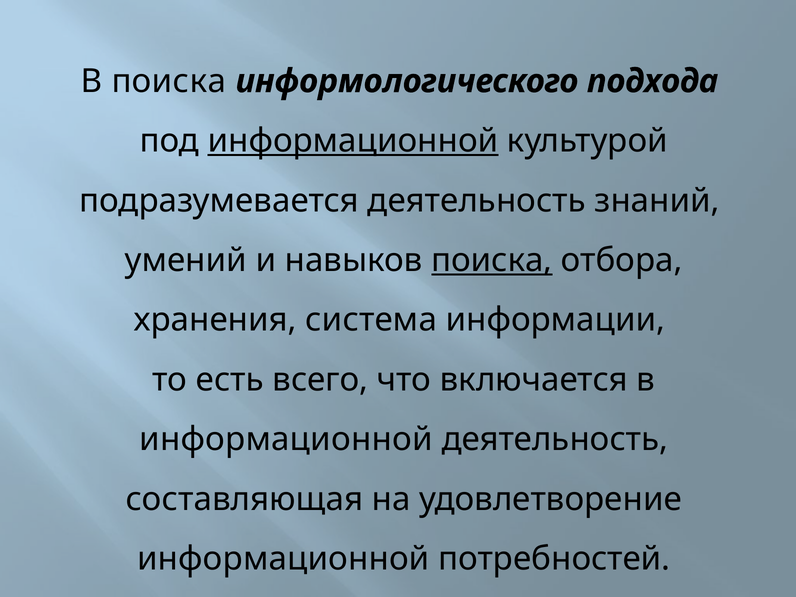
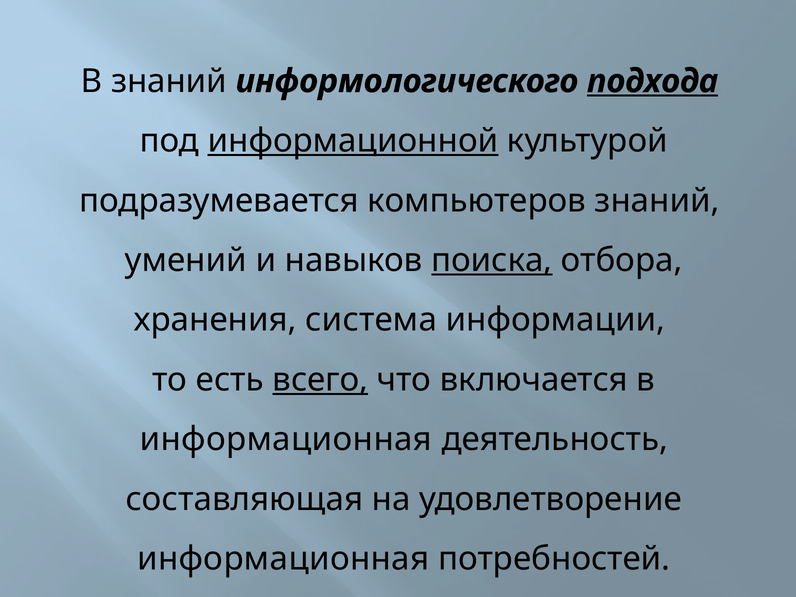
В поиска: поиска -> знаний
подхода underline: none -> present
подразумевается деятельность: деятельность -> компьютеров
всего underline: none -> present
информационной at (286, 439): информационной -> информационная
информационной at (283, 559): информационной -> информационная
